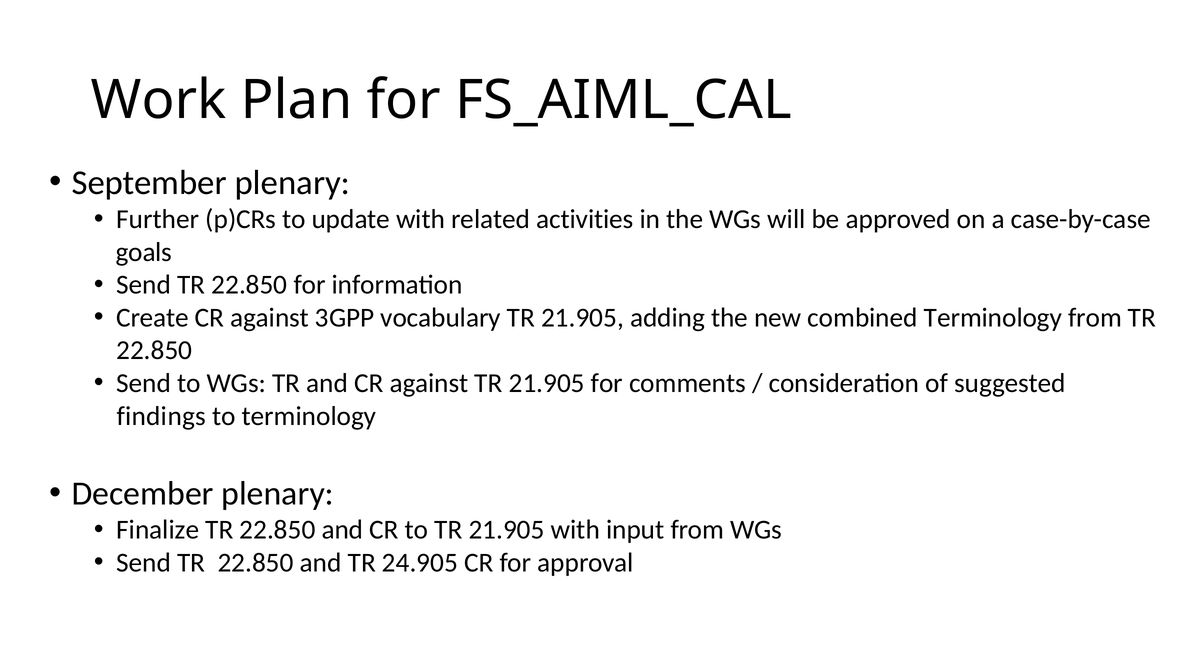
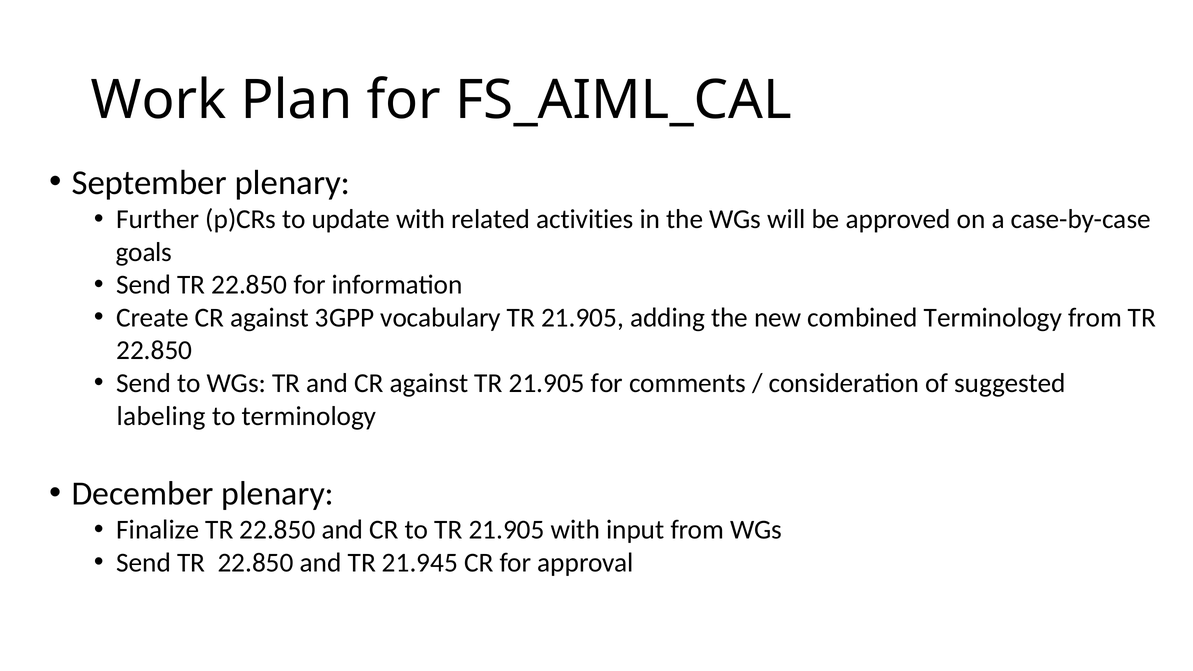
findings: findings -> labeling
24.905: 24.905 -> 21.945
